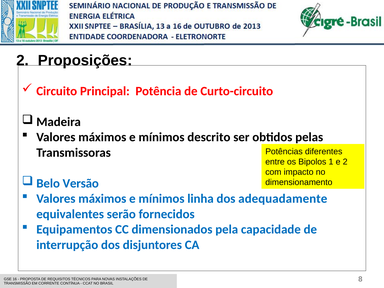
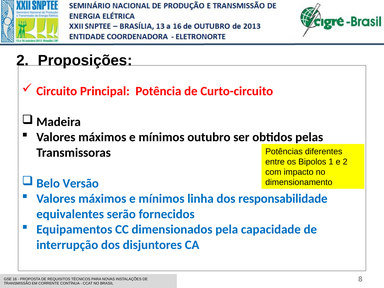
descrito: descrito -> outubro
adequadamente: adequadamente -> responsabilidade
